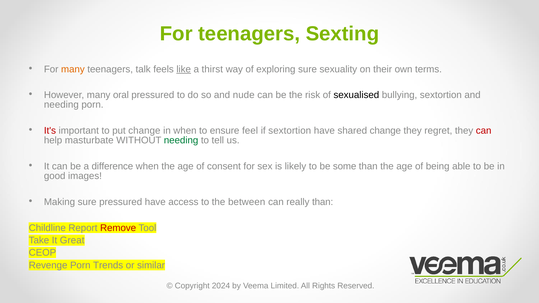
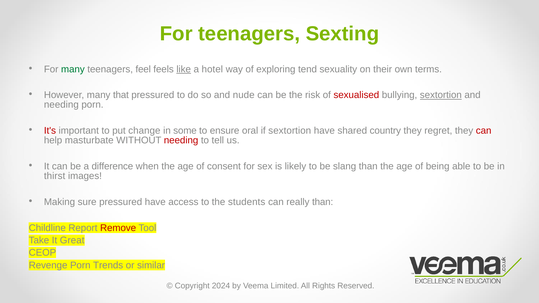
many at (73, 69) colour: orange -> green
talk: talk -> feel
thirst: thirst -> hotel
exploring sure: sure -> tend
oral: oral -> that
sexualised colour: black -> red
sextortion at (441, 95) underline: none -> present
in when: when -> some
feel: feel -> oral
shared change: change -> country
needing at (181, 140) colour: green -> red
some: some -> slang
good: good -> thirst
between: between -> students
